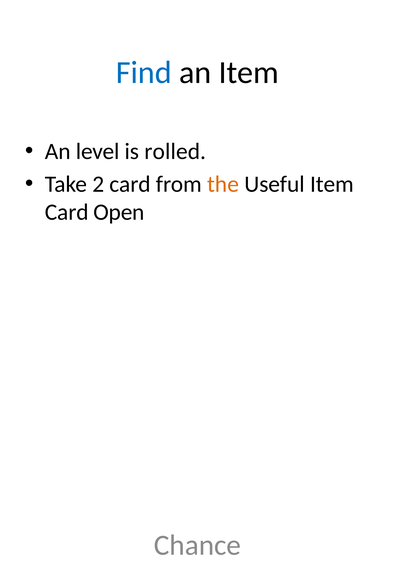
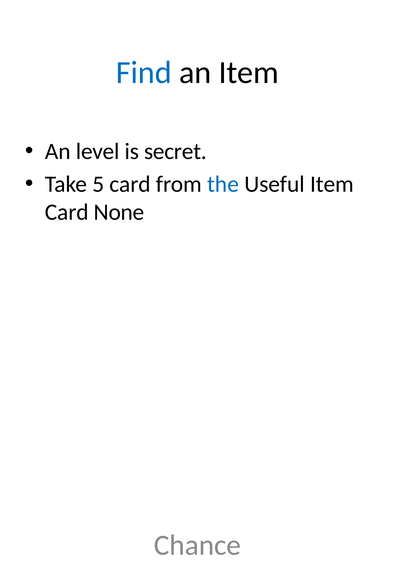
rolled: rolled -> secret
2: 2 -> 5
the colour: orange -> blue
Open: Open -> None
